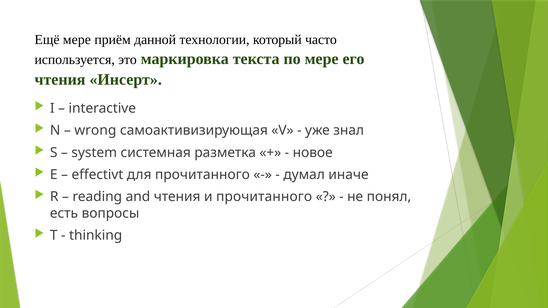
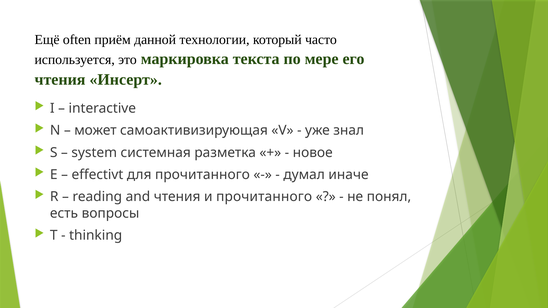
Ещё мере: мере -> often
wrong: wrong -> может
